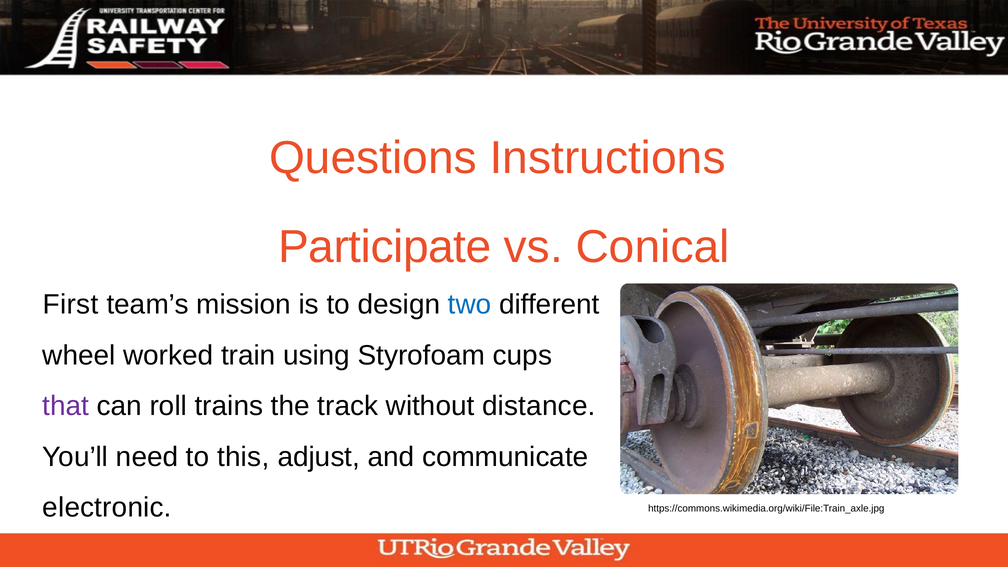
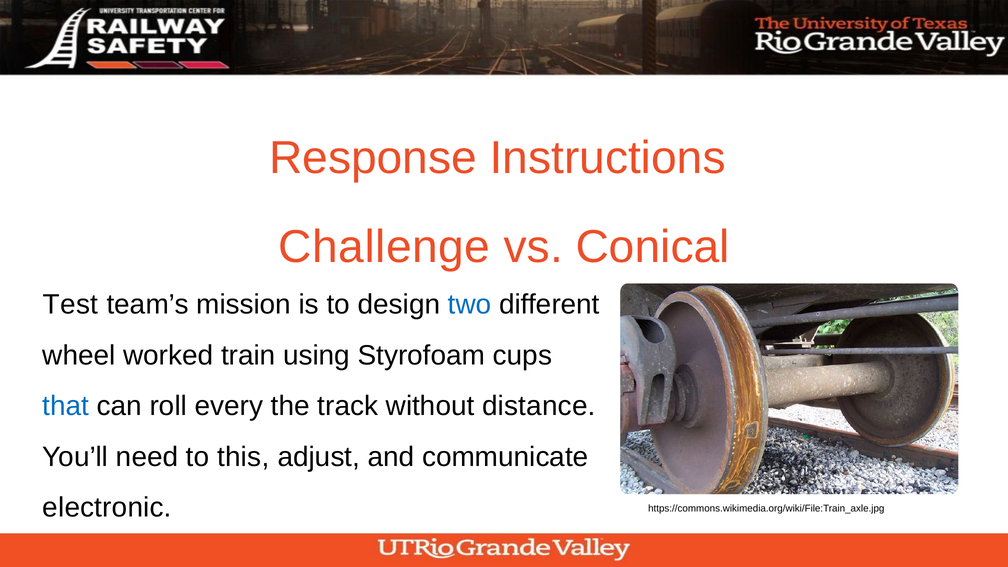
Questions: Questions -> Response
Participate: Participate -> Challenge
First: First -> Test
that colour: purple -> blue
trains: trains -> every
